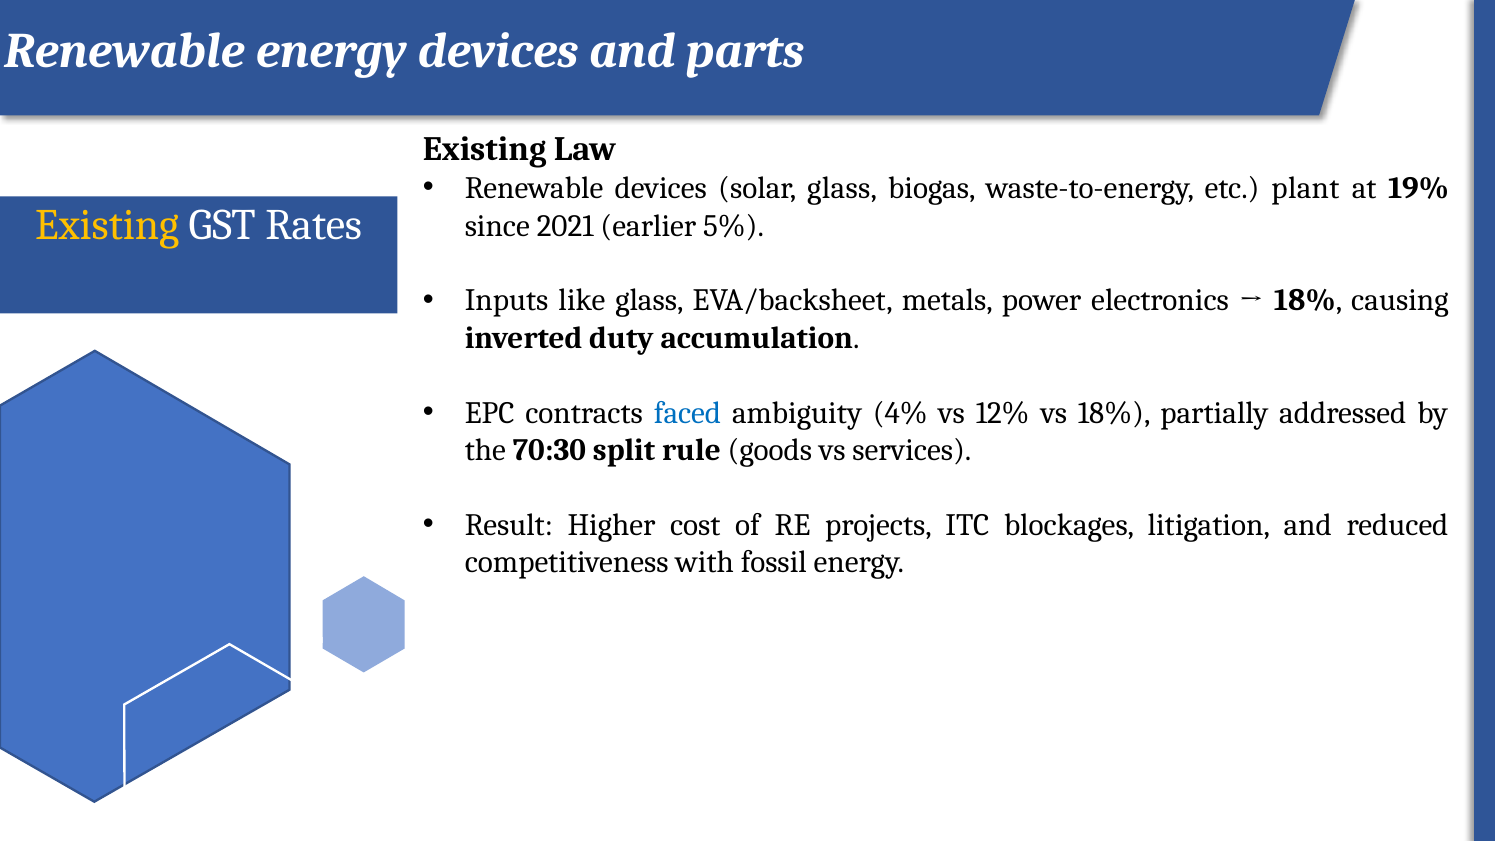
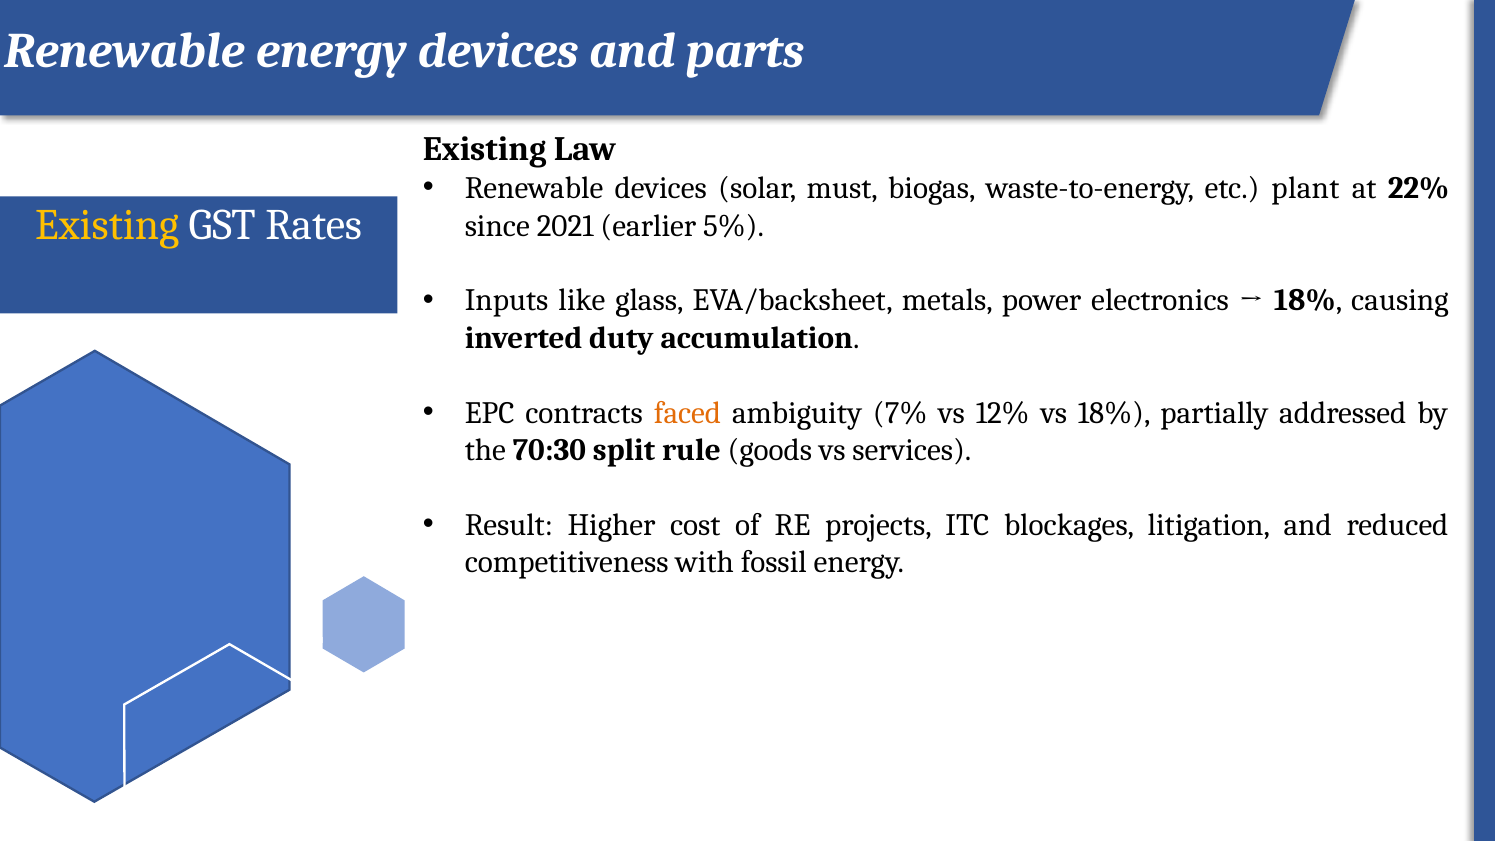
solar glass: glass -> must
19%: 19% -> 22%
faced colour: blue -> orange
4%: 4% -> 7%
